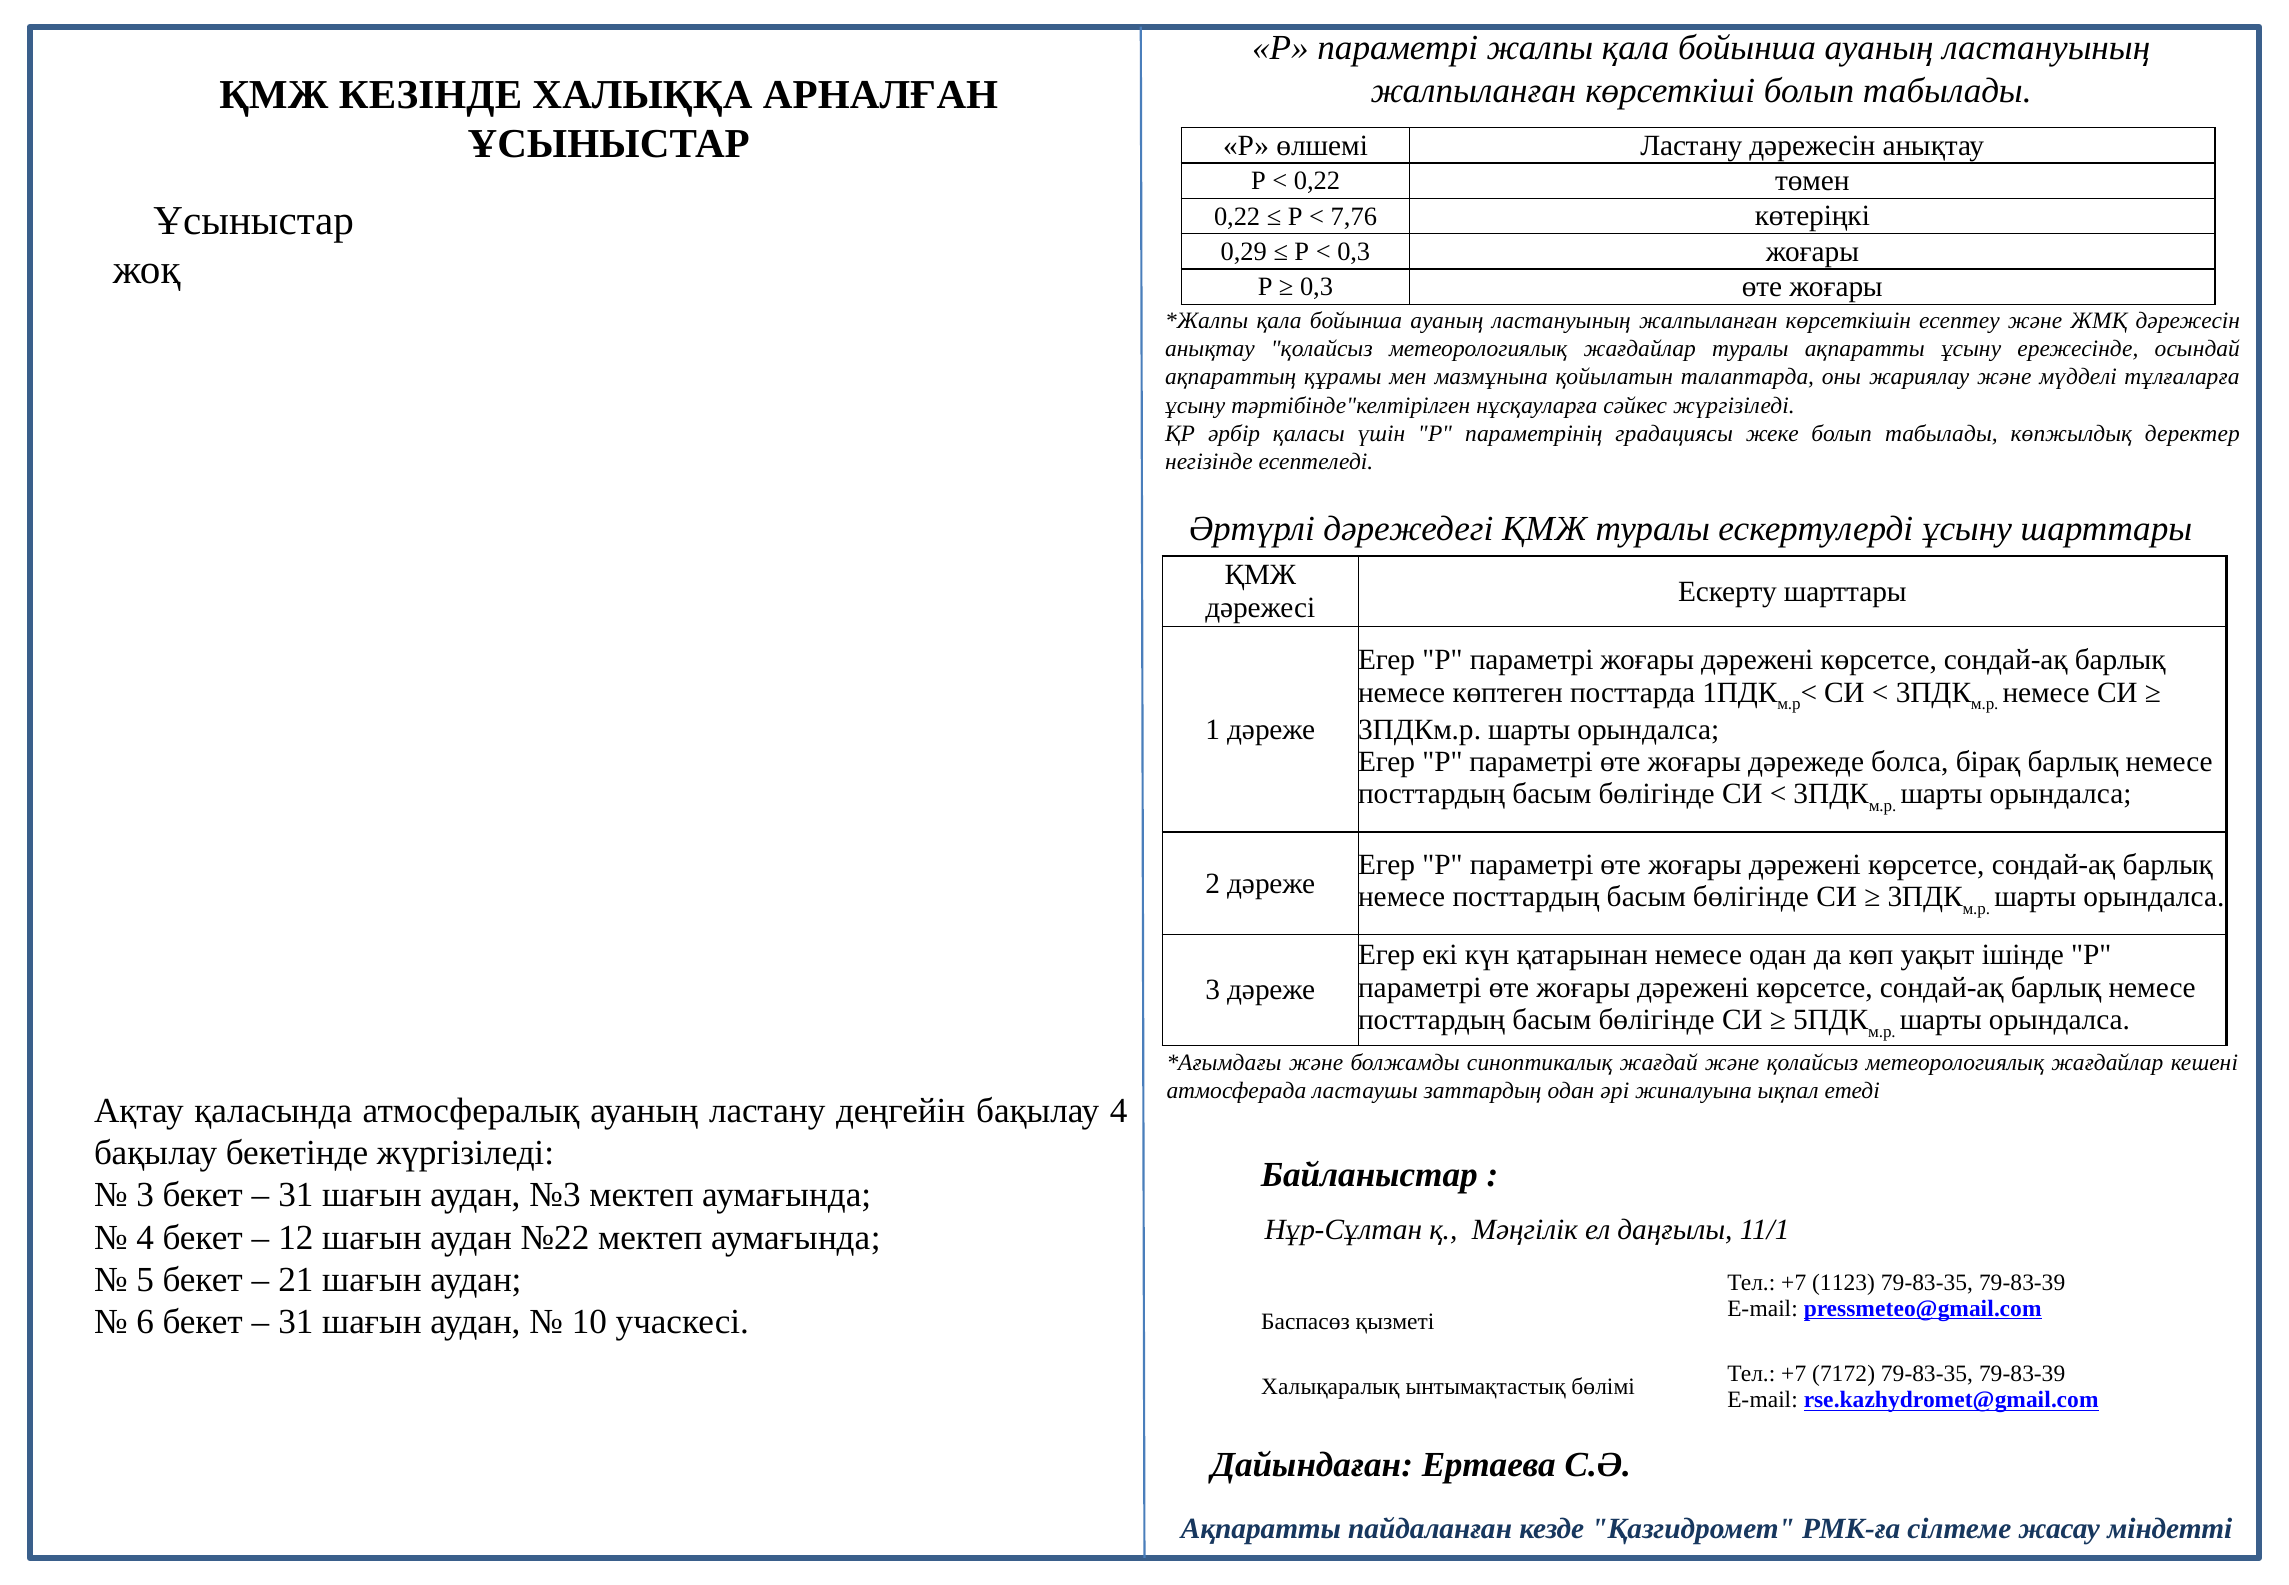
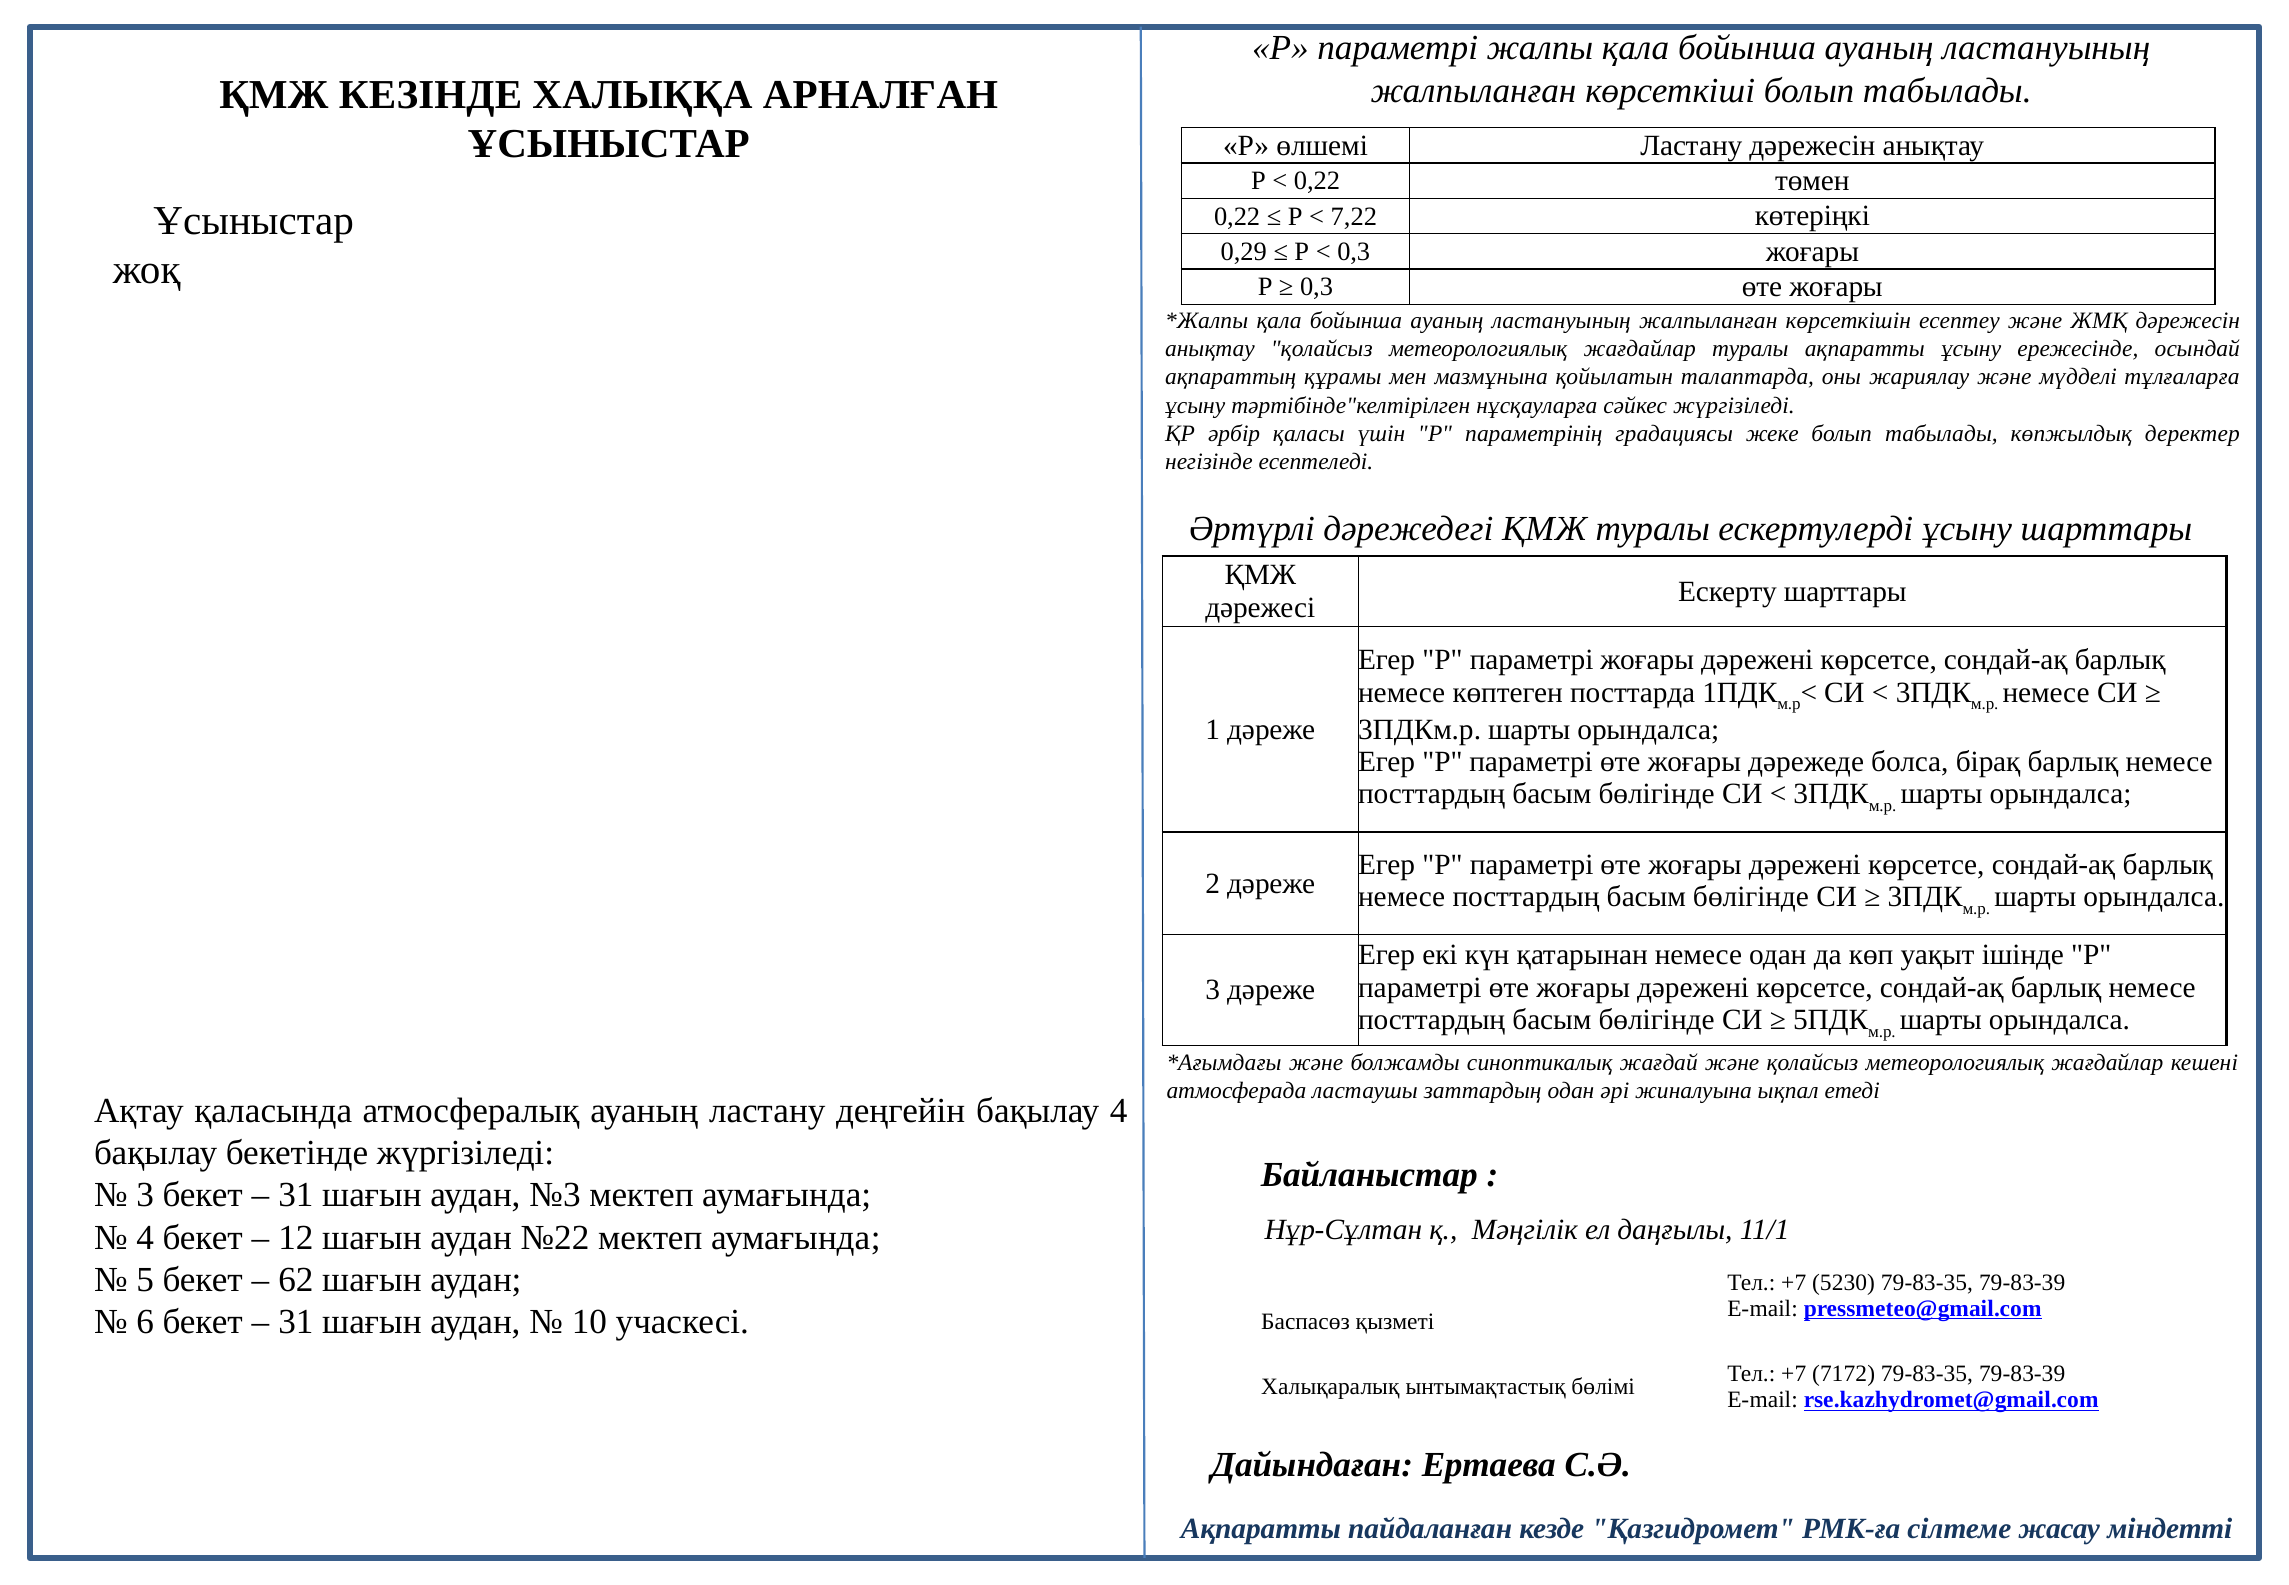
7,76: 7,76 -> 7,22
21: 21 -> 62
1123: 1123 -> 5230
